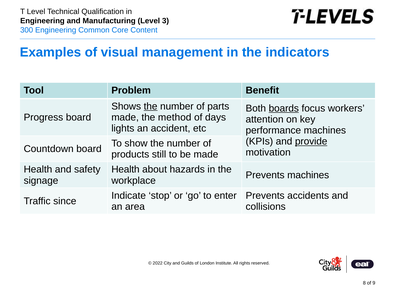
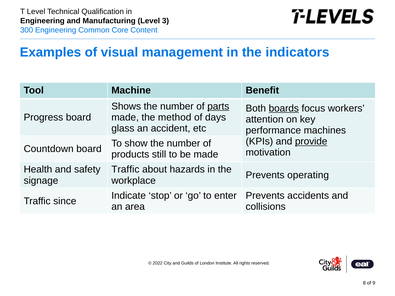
Problem: Problem -> Machine
the at (151, 106) underline: present -> none
parts underline: none -> present
lights: lights -> glass
Health at (125, 170): Health -> Traffic
Prevents machines: machines -> operating
